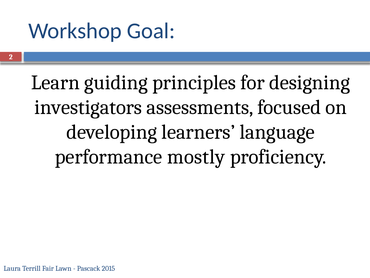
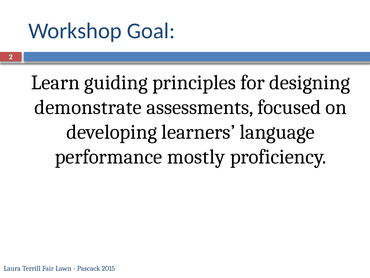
investigators: investigators -> demonstrate
